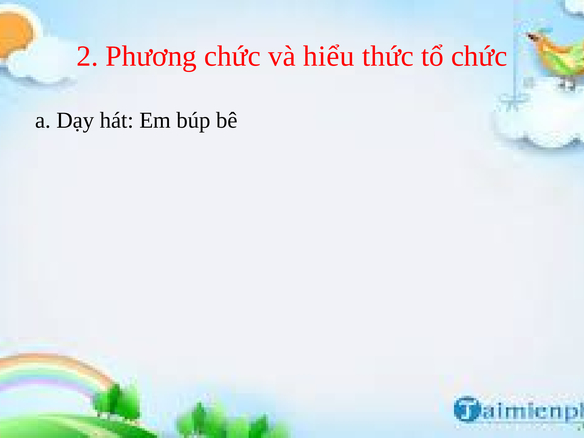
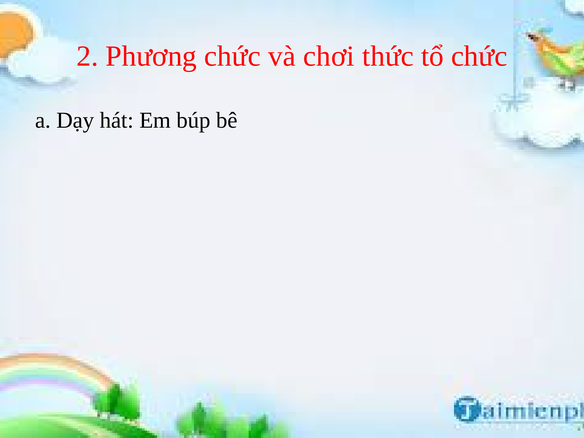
hiểu: hiểu -> chơi
